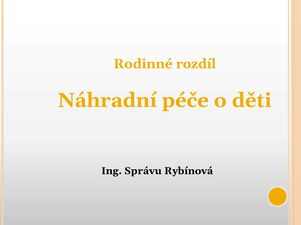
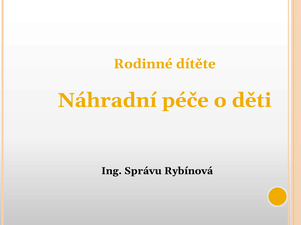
rozdíl: rozdíl -> dítěte
